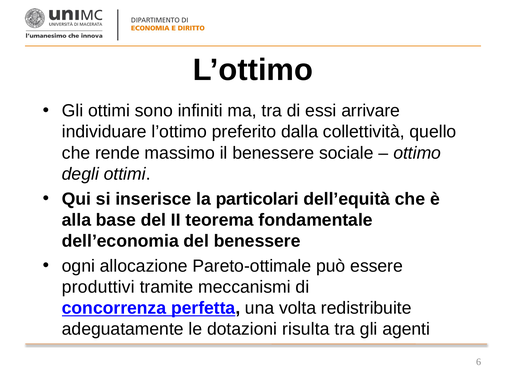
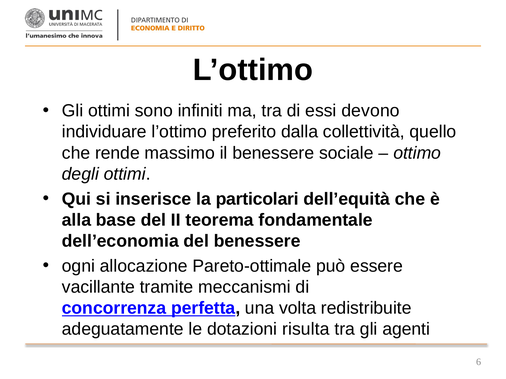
arrivare: arrivare -> devono
produttivi: produttivi -> vacillante
